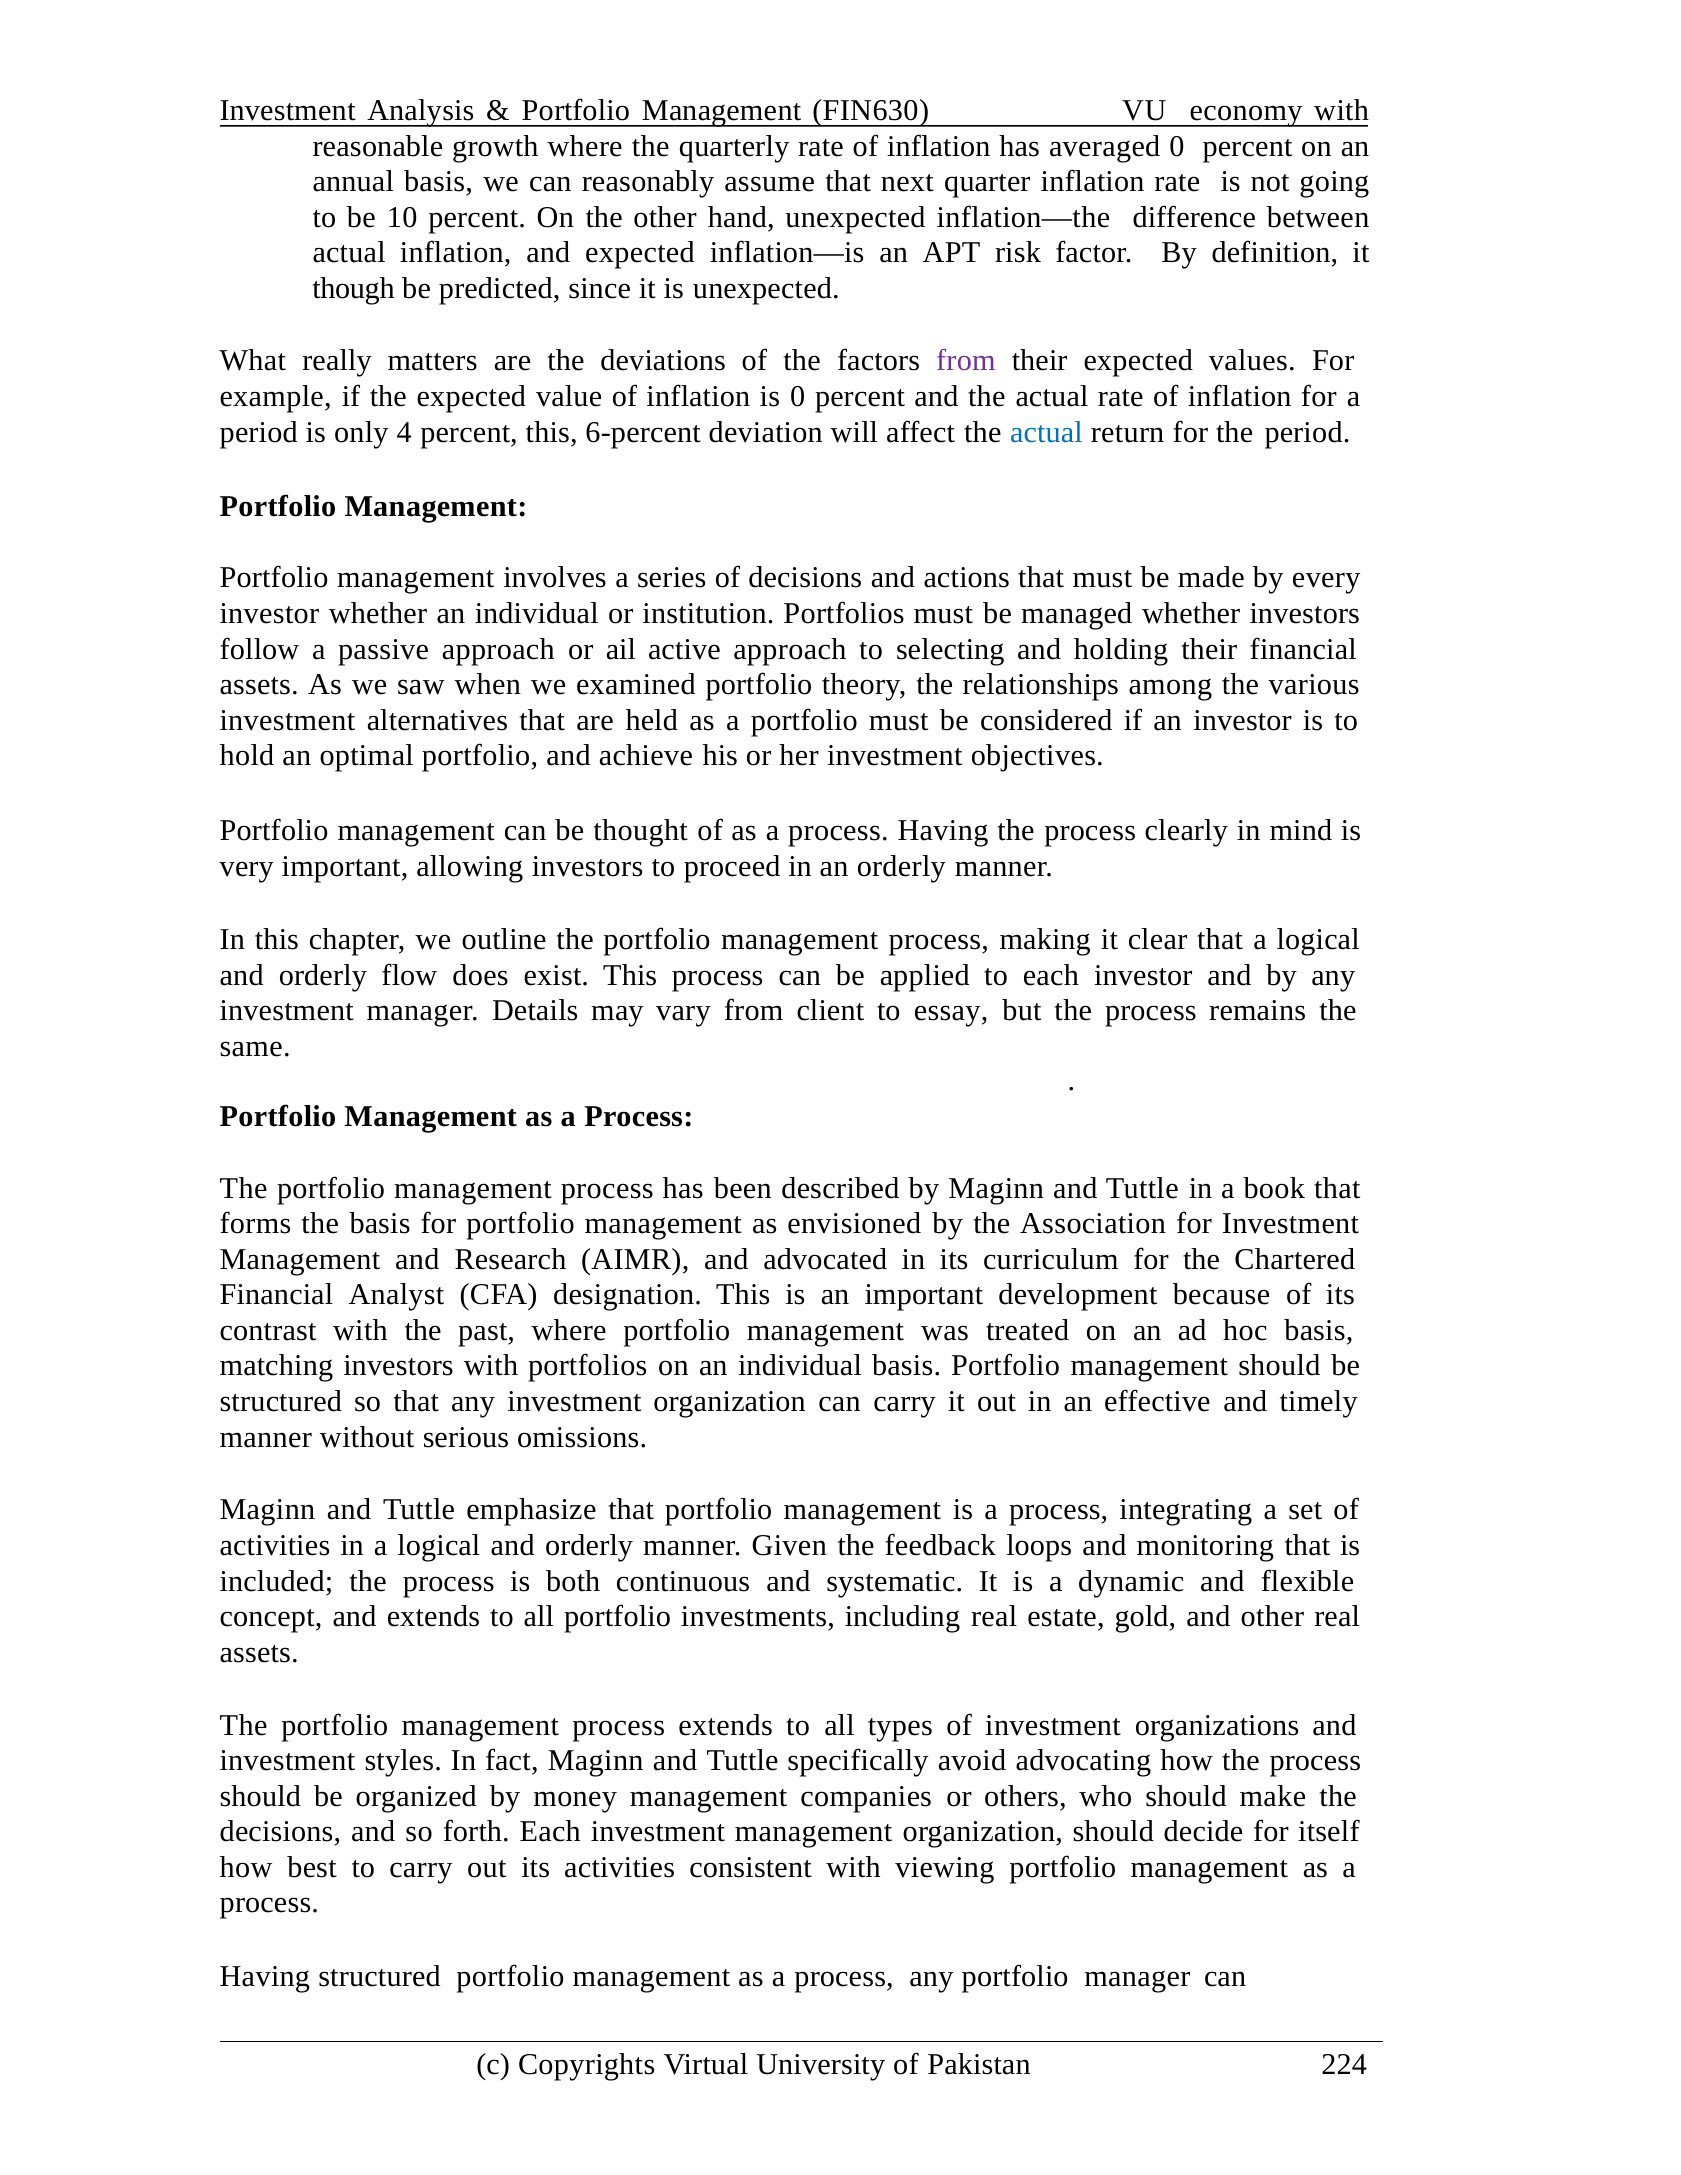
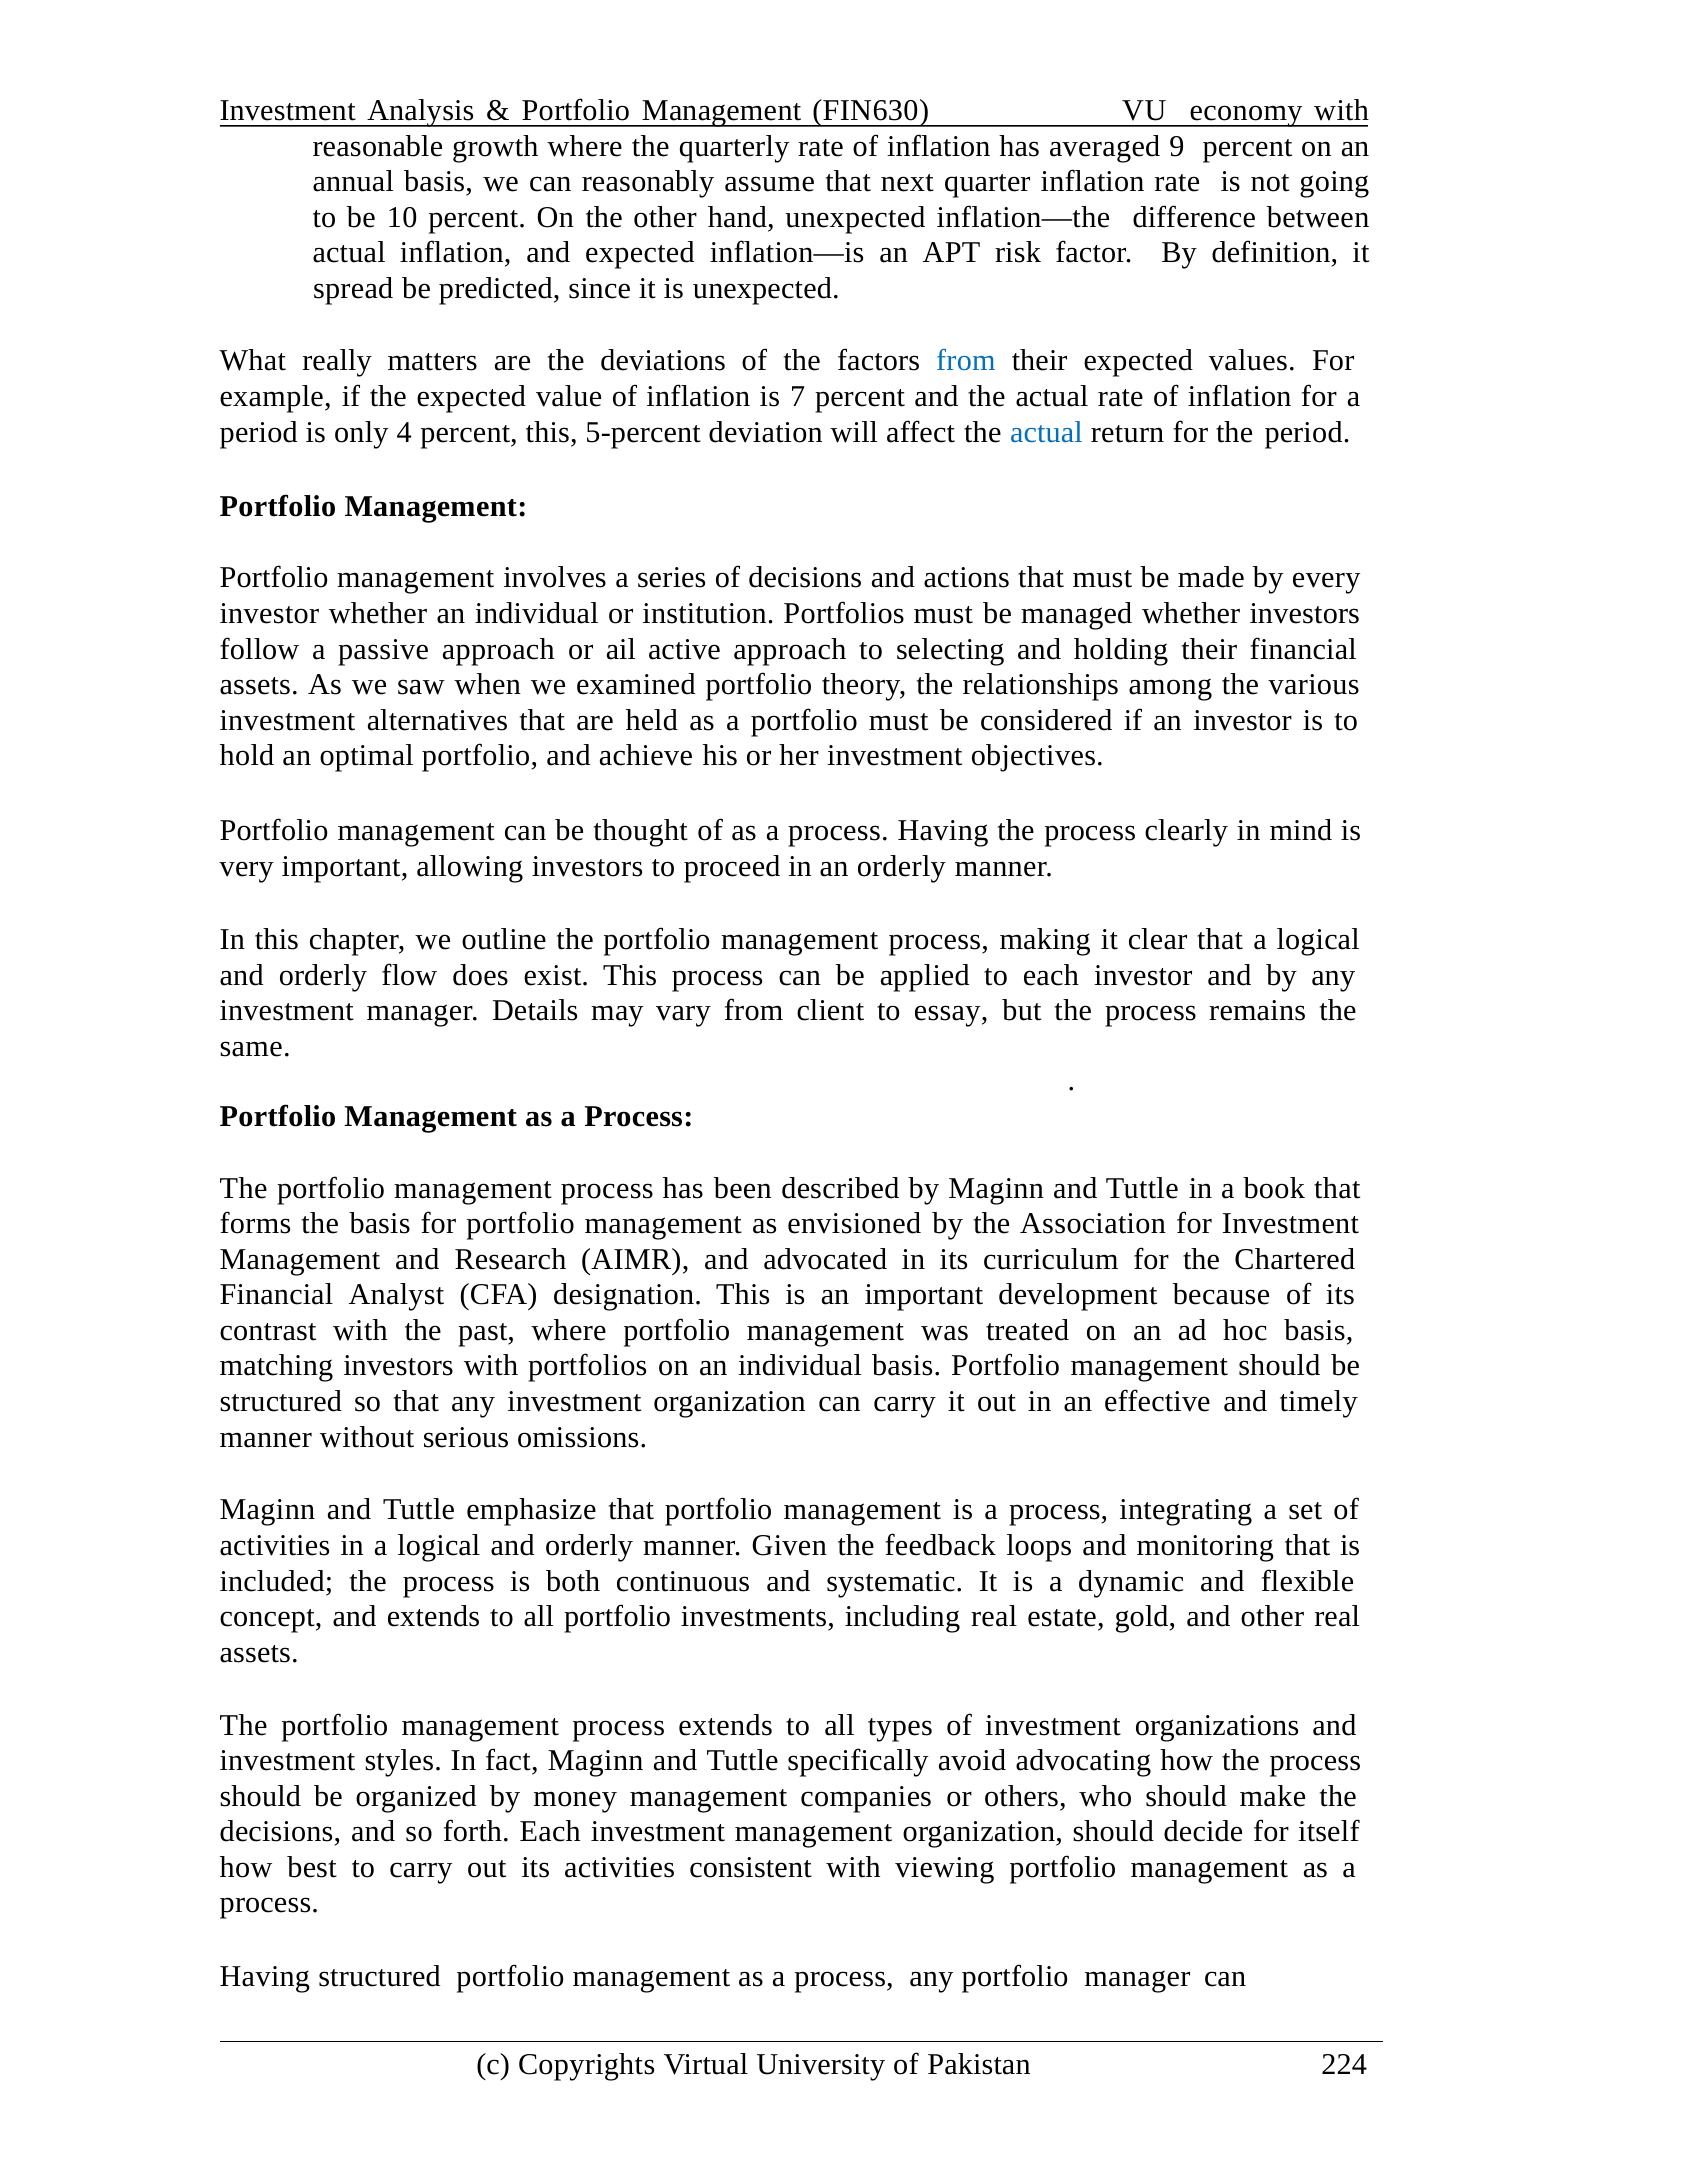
averaged 0: 0 -> 9
though: though -> spread
from at (966, 361) colour: purple -> blue
is 0: 0 -> 7
6-percent: 6-percent -> 5-percent
